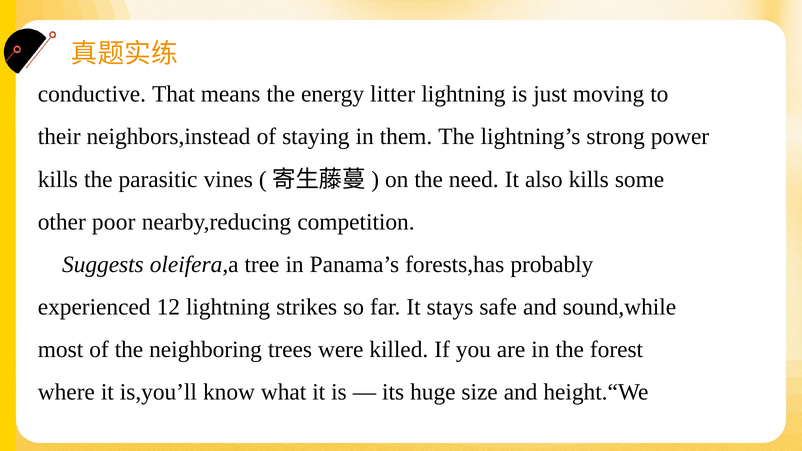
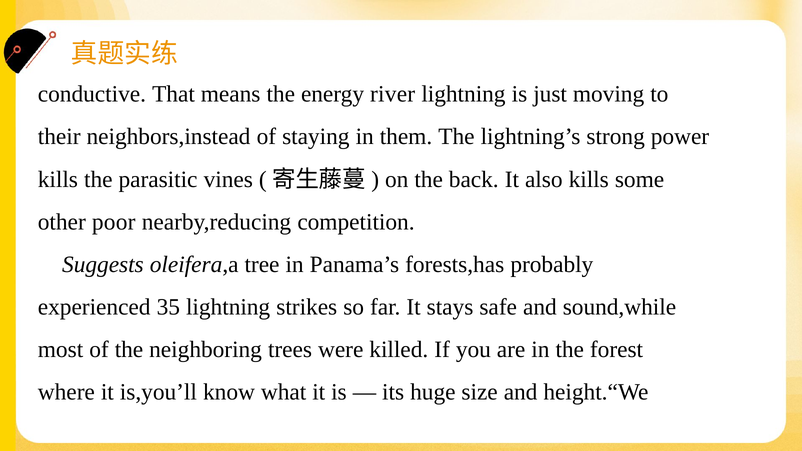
litter: litter -> river
need: need -> back
12: 12 -> 35
